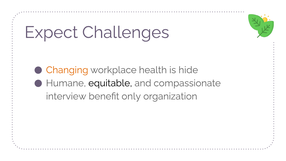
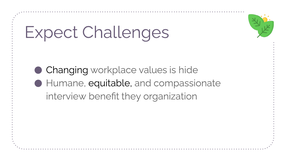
Changing colour: orange -> black
health: health -> values
only: only -> they
